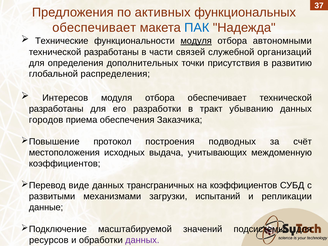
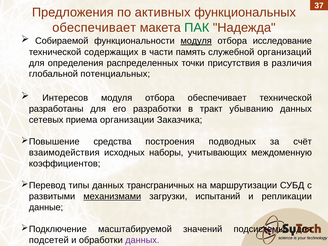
ПАК colour: blue -> green
Технические: Технические -> Собираемой
автономными: автономными -> исследование
разработаны at (111, 52): разработаны -> содержащих
связей: связей -> память
дополнительных: дополнительных -> распределенных
развитию: развитию -> различия
распределения: распределения -> потенциальных
городов: городов -> сетевых
обеспечения: обеспечения -> организации
протокол: протокол -> средства
местоположения: местоположения -> взаимодействия
выдача: выдача -> наборы
виде: виде -> типы
на коэффициентов: коэффициентов -> маршрутизации
механизмами underline: none -> present
ресурсов: ресурсов -> подсетей
